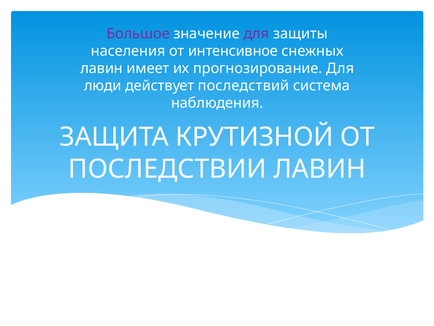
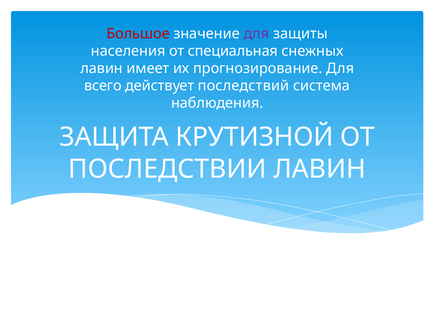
Большое colour: purple -> red
интенсивное: интенсивное -> специальная
люди: люди -> всего
